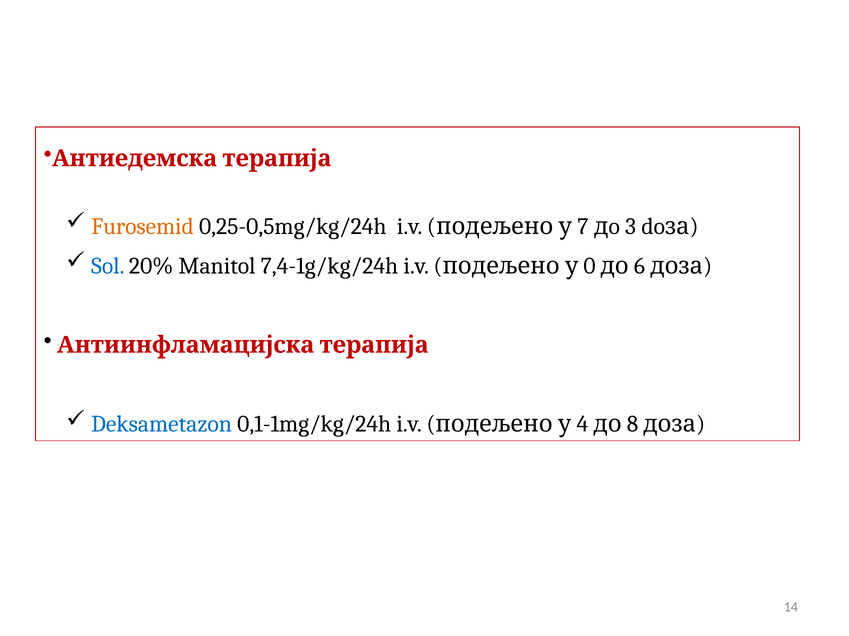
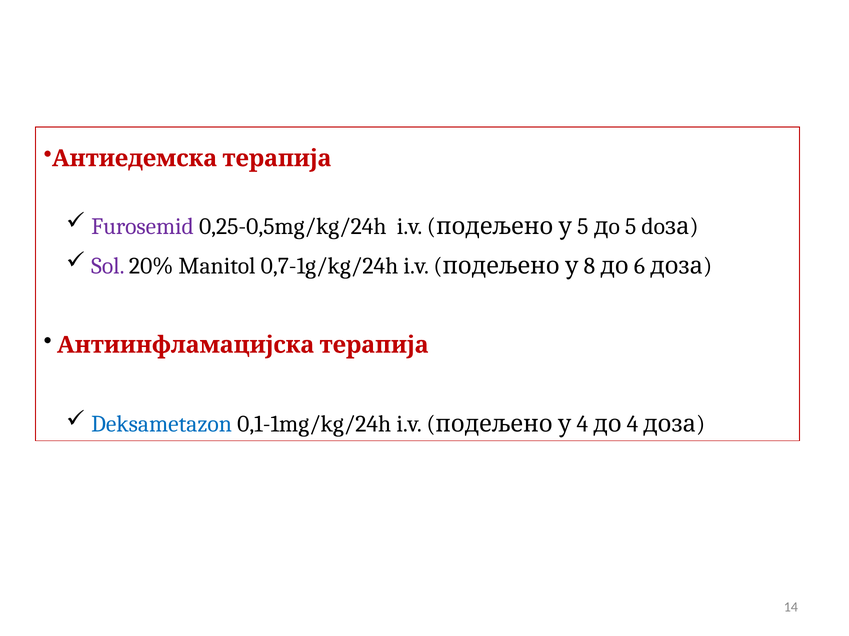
Furosemid colour: orange -> purple
7 at (583, 227): 7 -> 5
3 at (631, 227): 3 -> 5
Sol colour: blue -> purple
7,4-1g/kg/24h: 7,4-1g/kg/24h -> 0,7-1g/kg/24h
0: 0 -> 8
4 8: 8 -> 4
